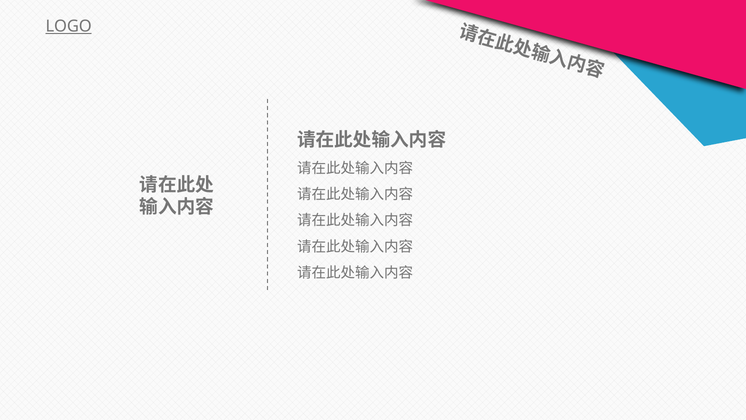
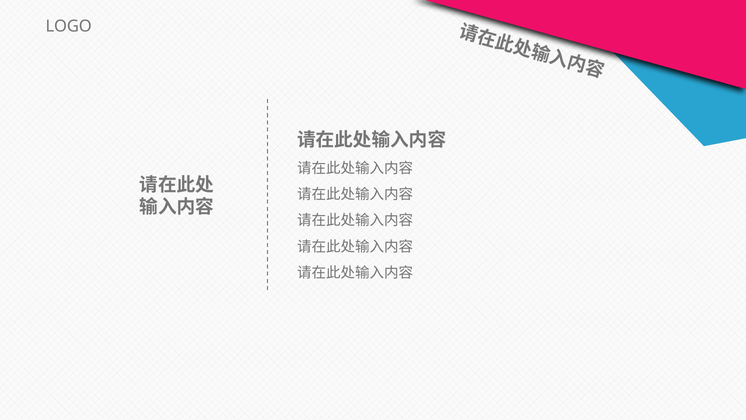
LOGO underline: present -> none
